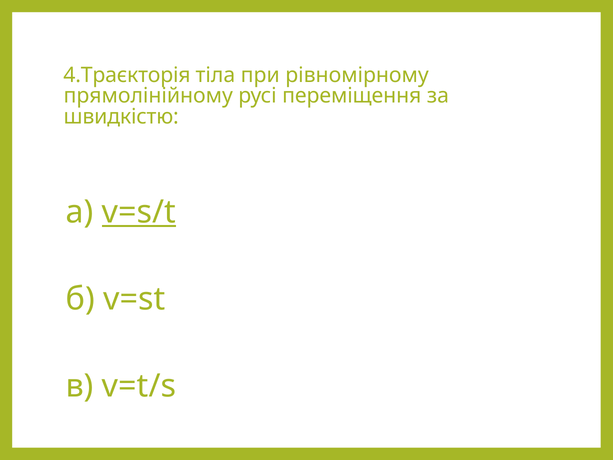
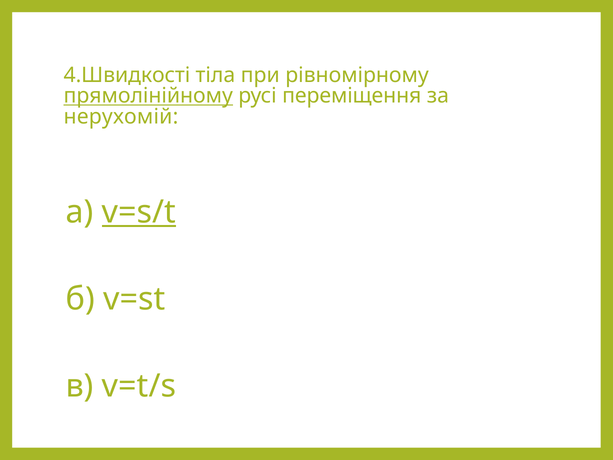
4.Траєкторія: 4.Траєкторія -> 4.Швидкості
прямолінійному underline: none -> present
швидкістю: швидкістю -> нерухомій
